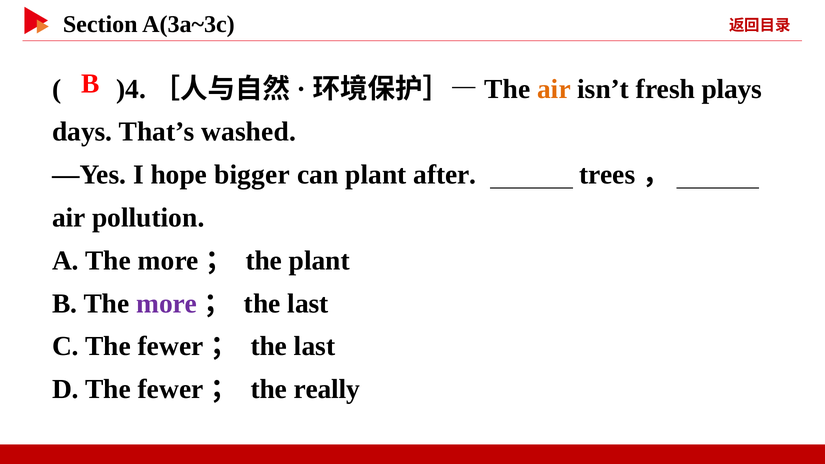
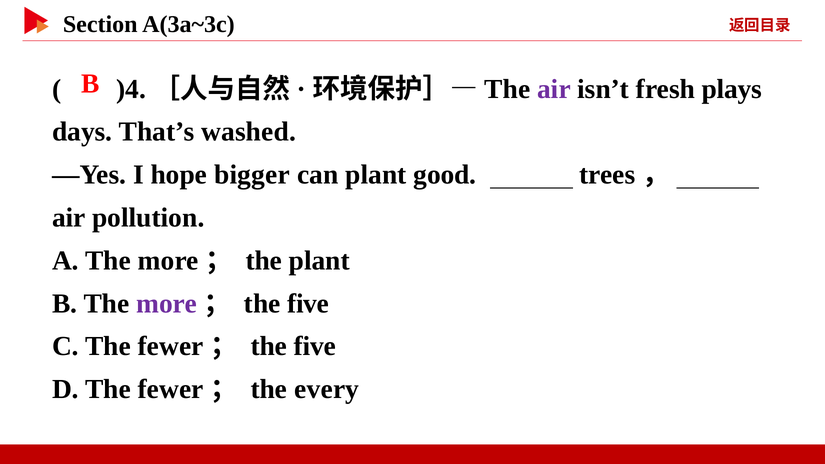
air at (554, 89) colour: orange -> purple
after: after -> good
last at (308, 303): last -> five
last at (315, 346): last -> five
really: really -> every
